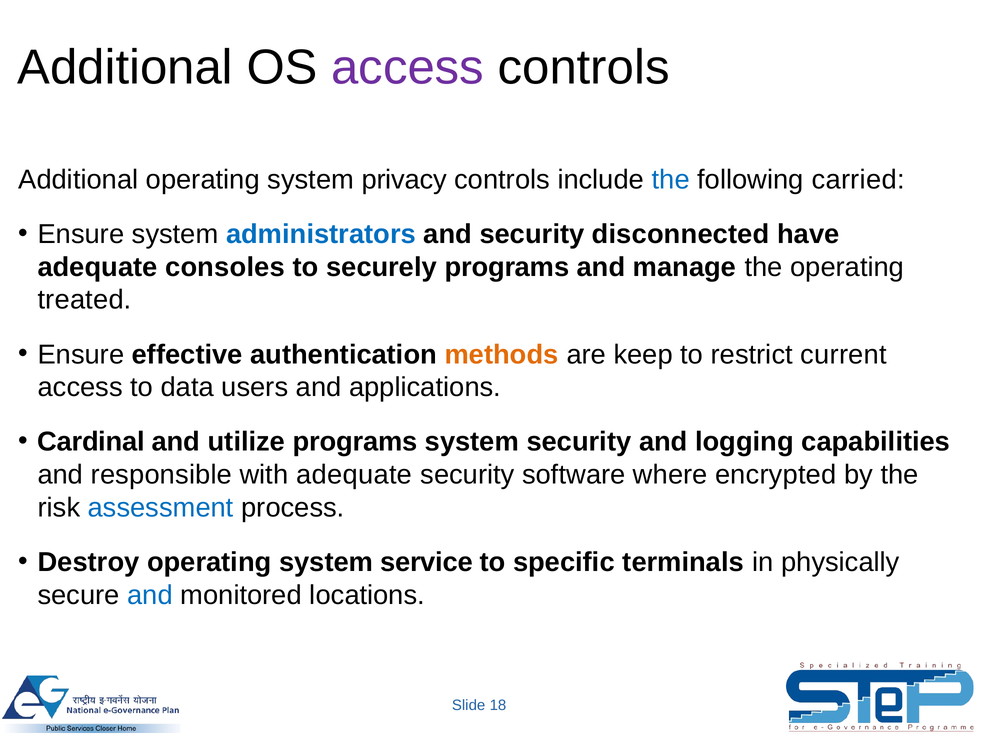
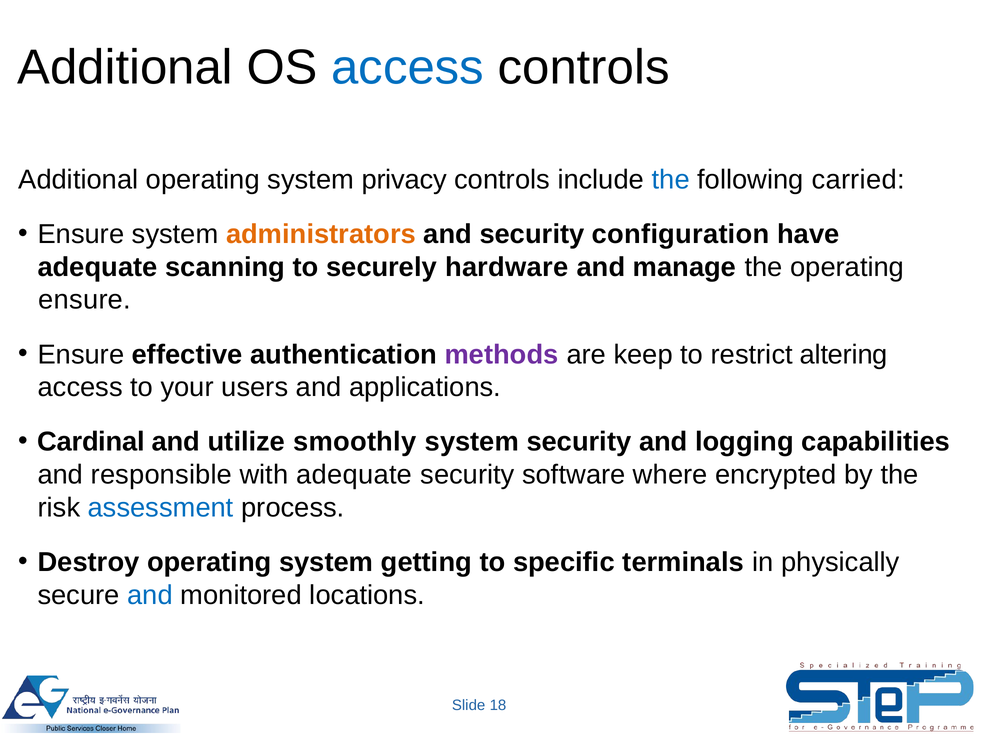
access at (408, 68) colour: purple -> blue
administrators colour: blue -> orange
disconnected: disconnected -> configuration
consoles: consoles -> scanning
securely programs: programs -> hardware
treated at (85, 300): treated -> ensure
methods colour: orange -> purple
current: current -> altering
data: data -> your
utilize programs: programs -> smoothly
service: service -> getting
